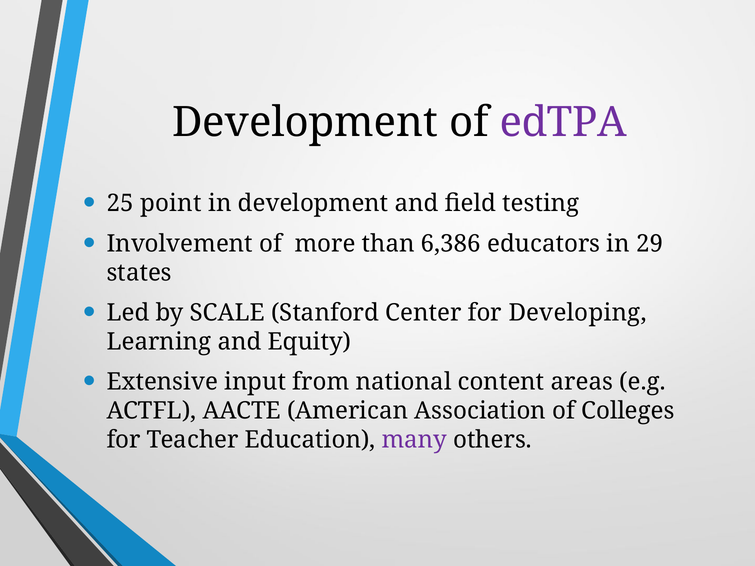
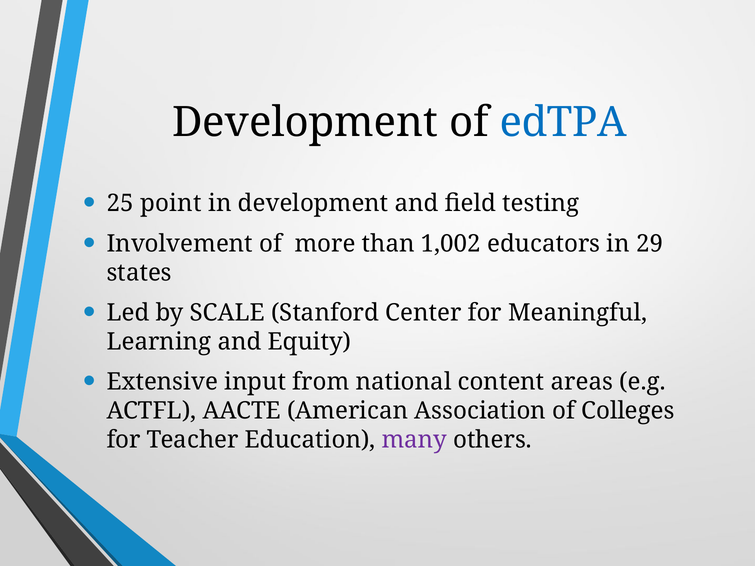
edTPA colour: purple -> blue
6,386: 6,386 -> 1,002
Developing: Developing -> Meaningful
